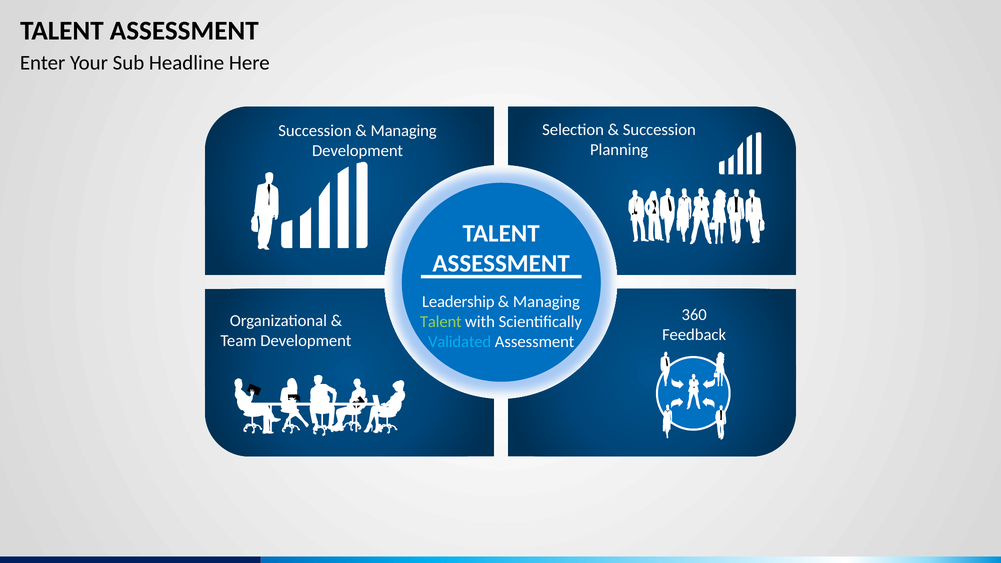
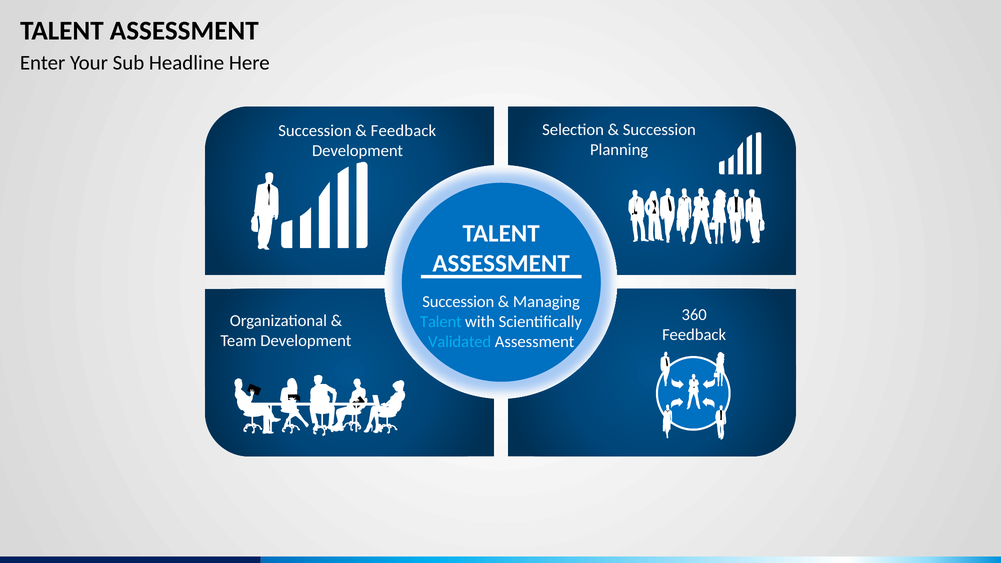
Managing at (404, 131): Managing -> Feedback
Leadership at (458, 302): Leadership -> Succession
Talent at (441, 322) colour: light green -> light blue
